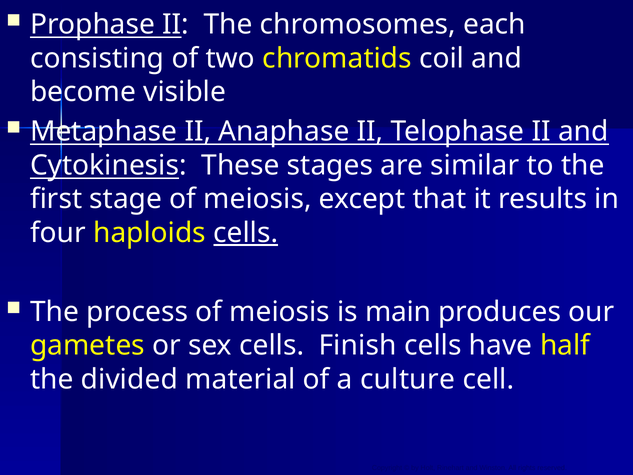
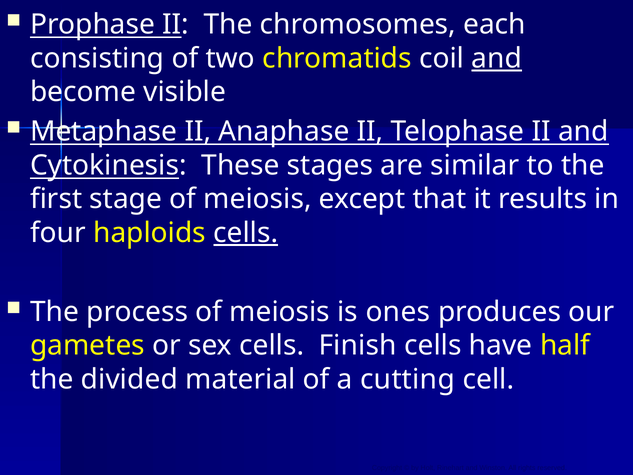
and at (497, 58) underline: none -> present
main: main -> ones
culture: culture -> cutting
